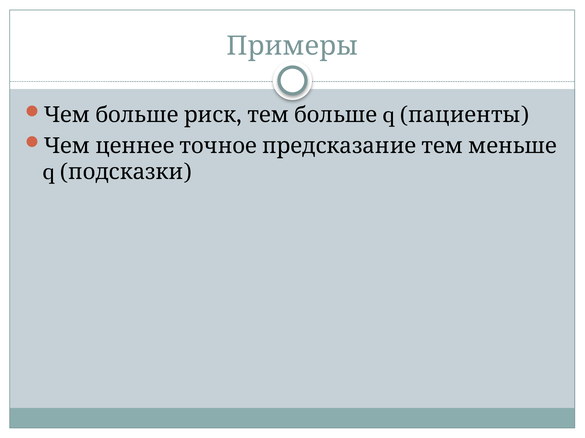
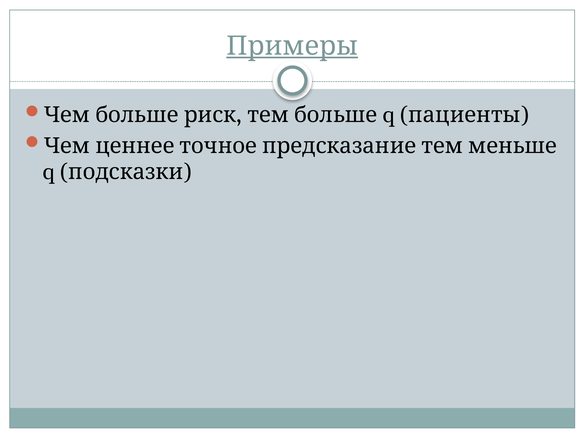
Примеры underline: none -> present
